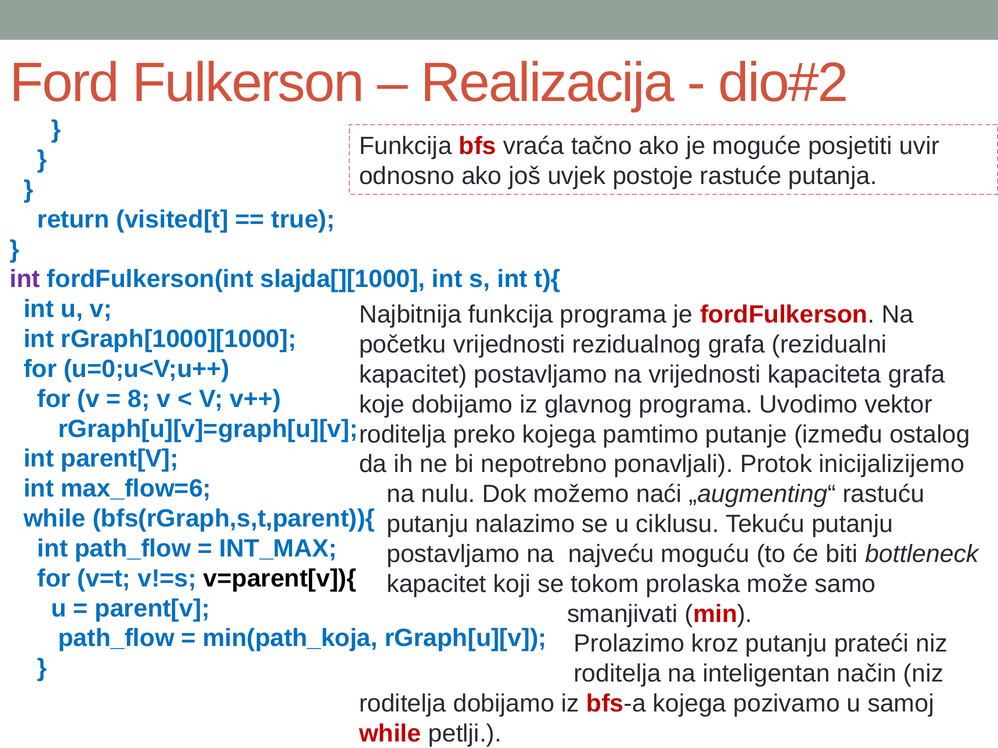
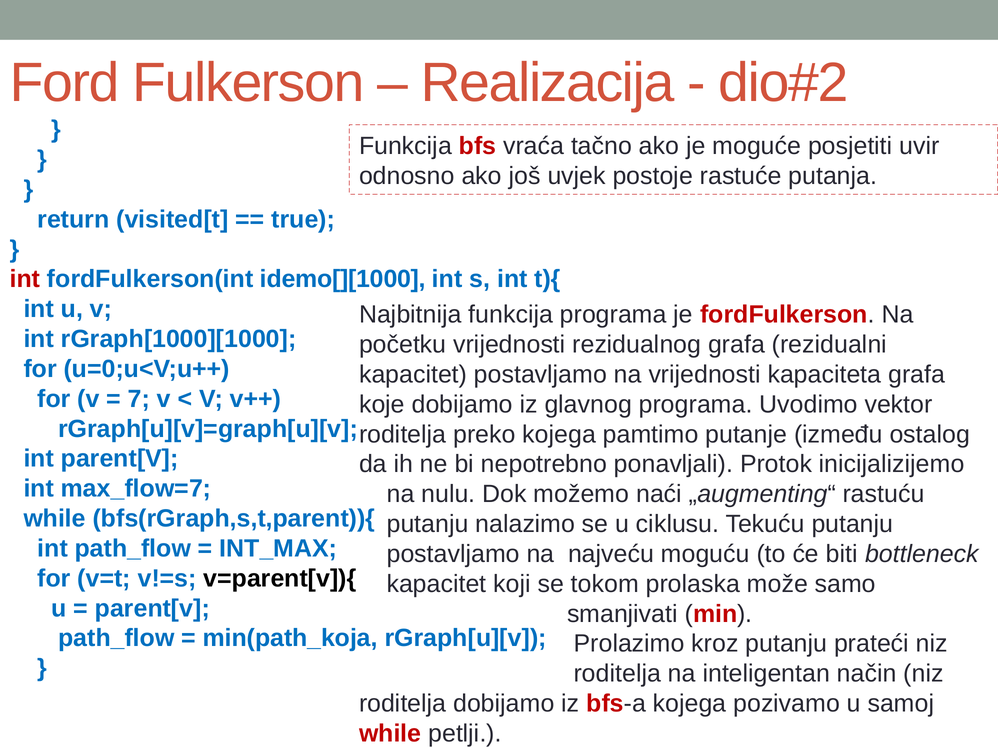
int at (25, 279) colour: purple -> red
slajda[][1000: slajda[][1000 -> idemo[][1000
8: 8 -> 7
max_flow=6: max_flow=6 -> max_flow=7
